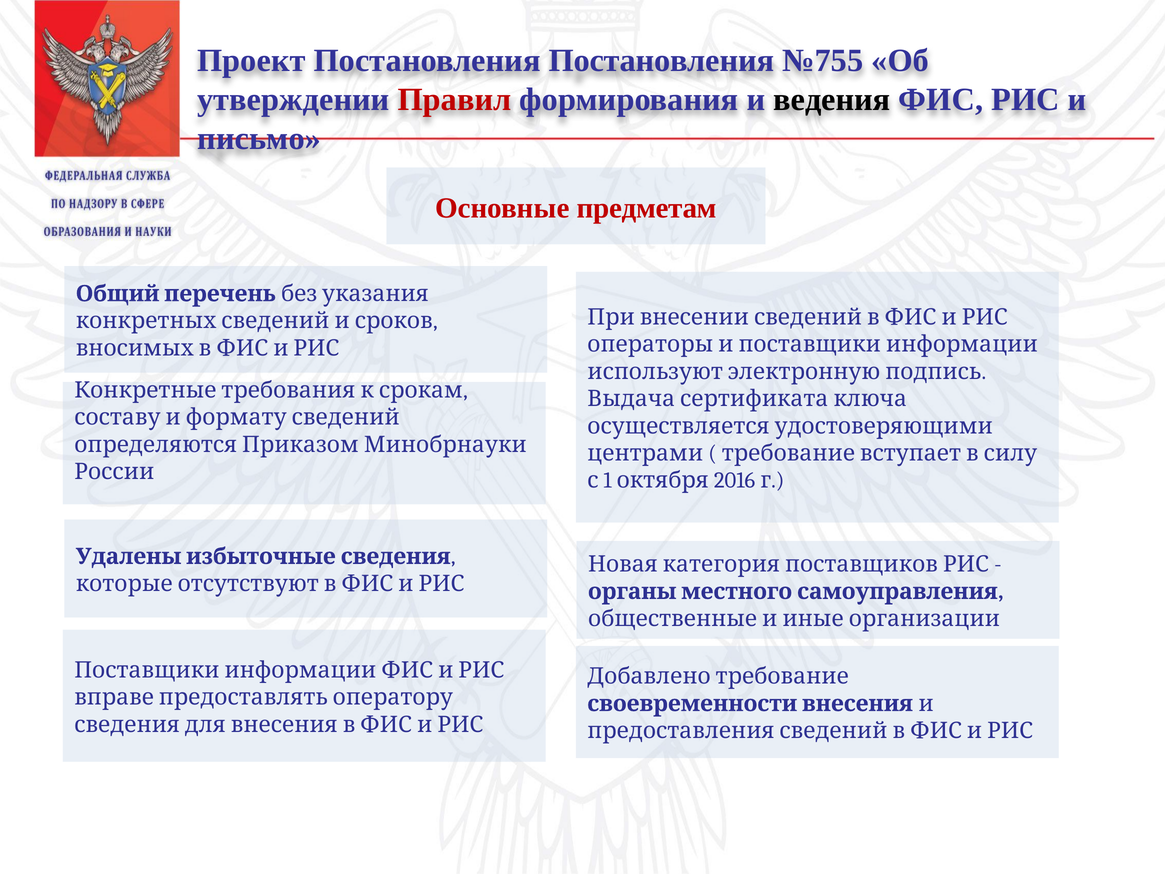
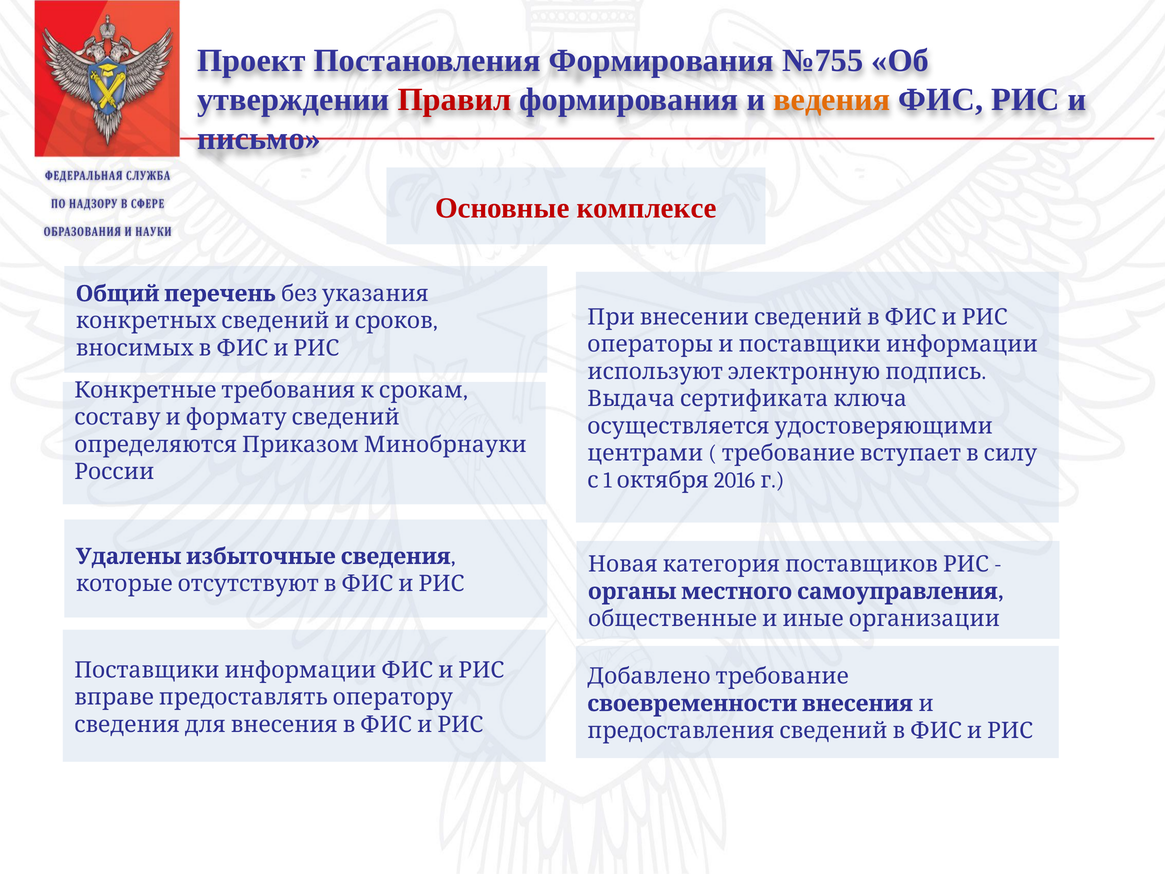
Постановления Постановления: Постановления -> Формирования
ведения colour: black -> orange
предметам: предметам -> комплексе
